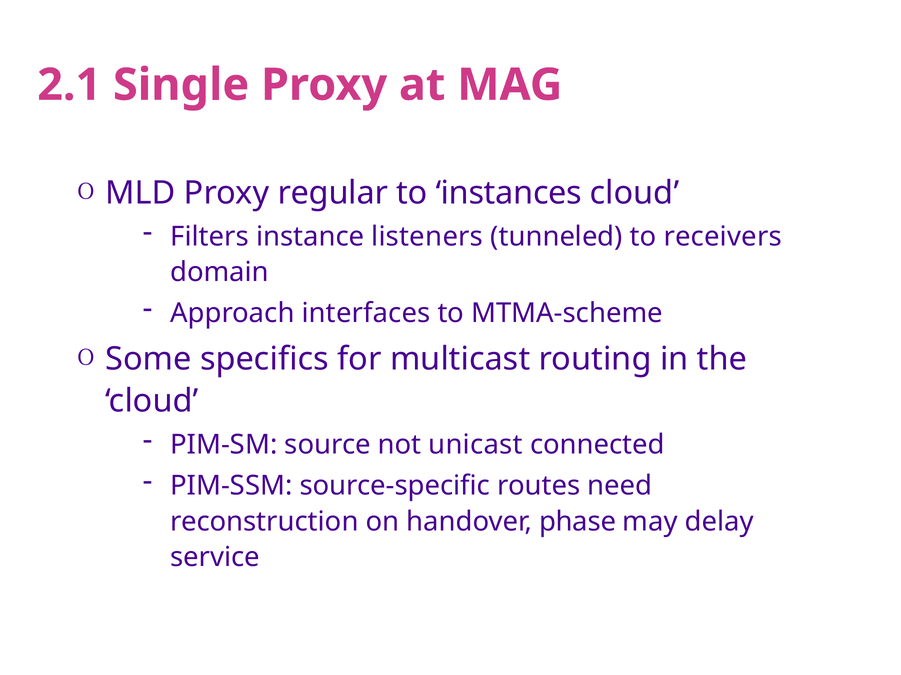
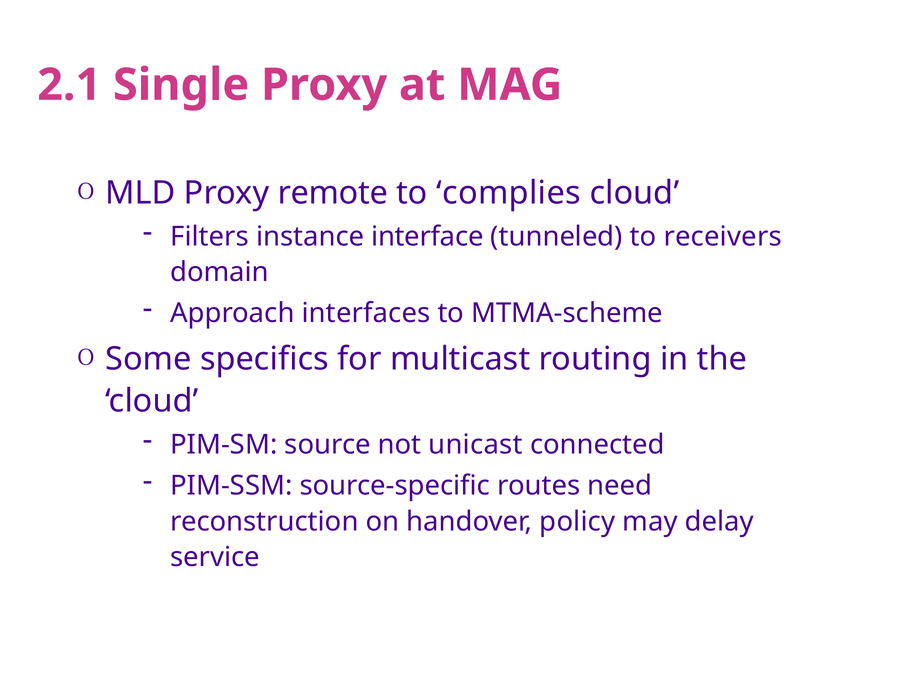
regular: regular -> remote
instances: instances -> complies
listeners: listeners -> interface
phase: phase -> policy
